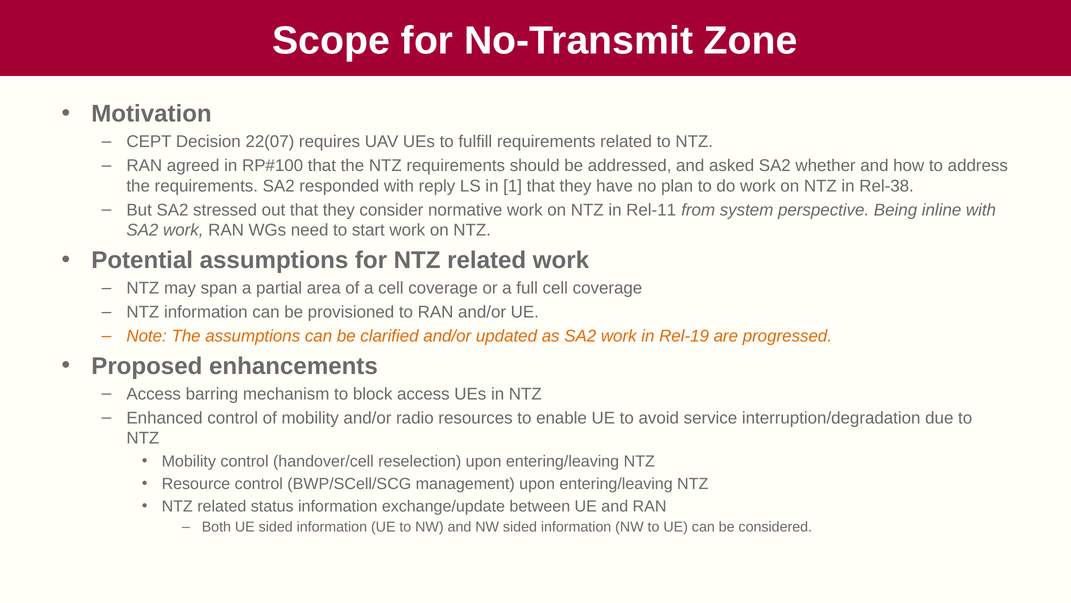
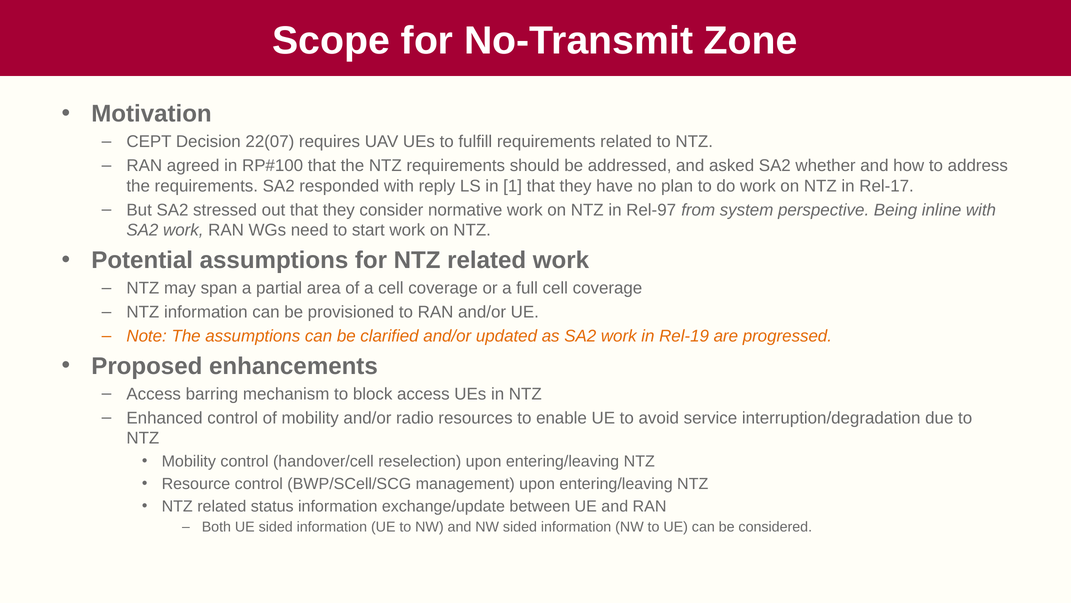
Rel-38: Rel-38 -> Rel-17
Rel-11: Rel-11 -> Rel-97
